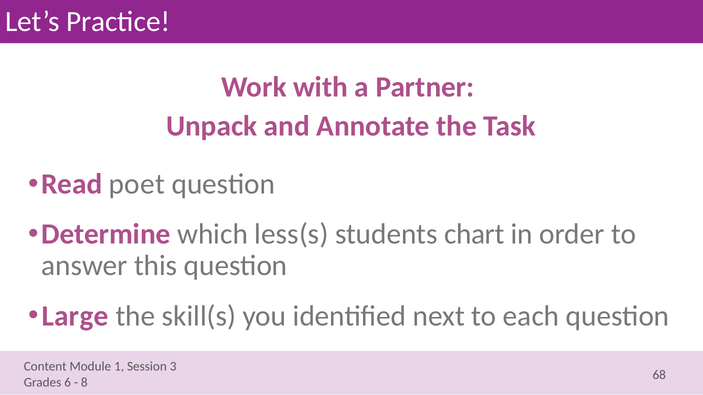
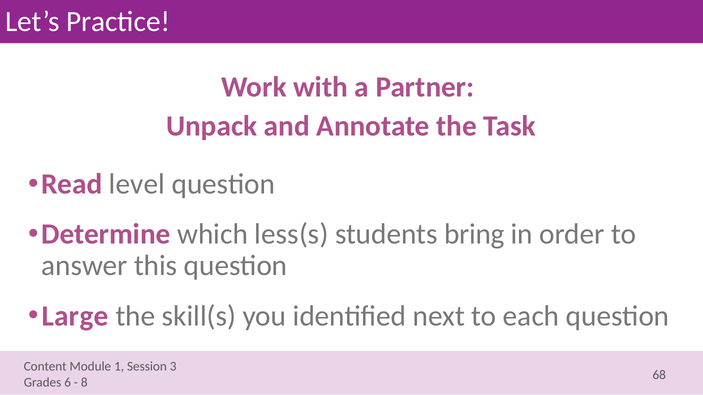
poet: poet -> level
chart: chart -> bring
